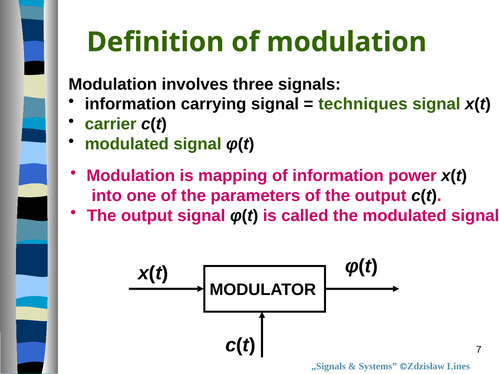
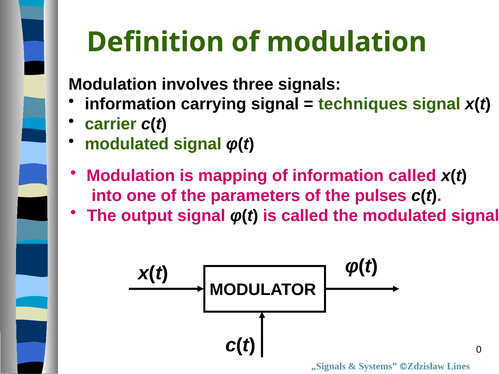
information power: power -> called
of the output: output -> pulses
7: 7 -> 0
